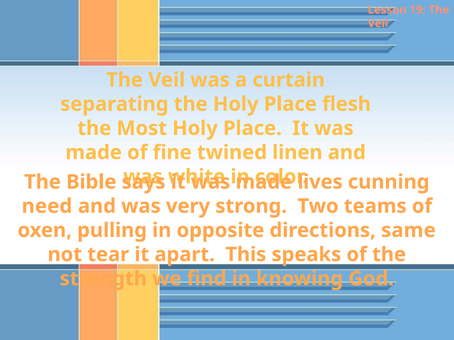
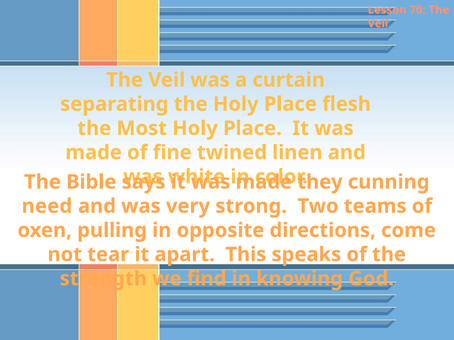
19: 19 -> 70
lives: lives -> they
same: same -> come
